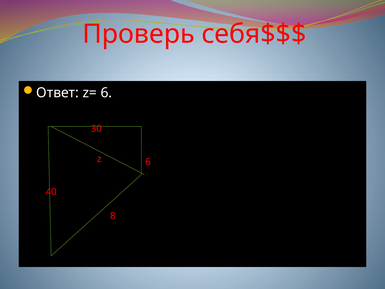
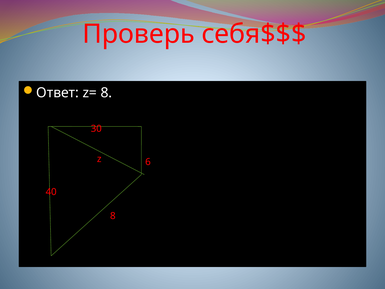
z= 6: 6 -> 8
